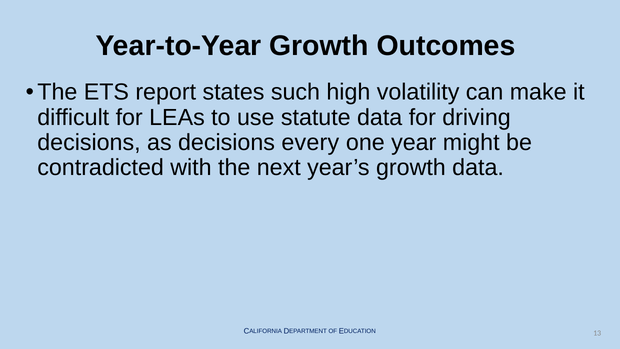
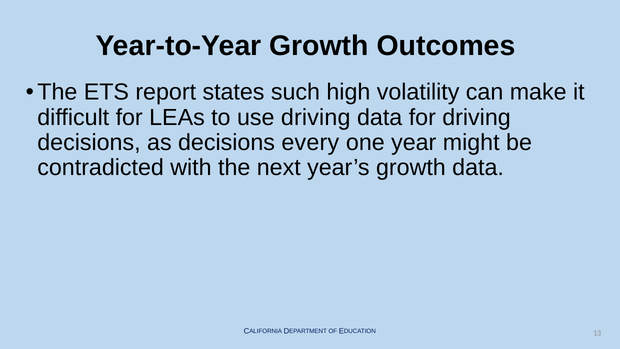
use statute: statute -> driving
